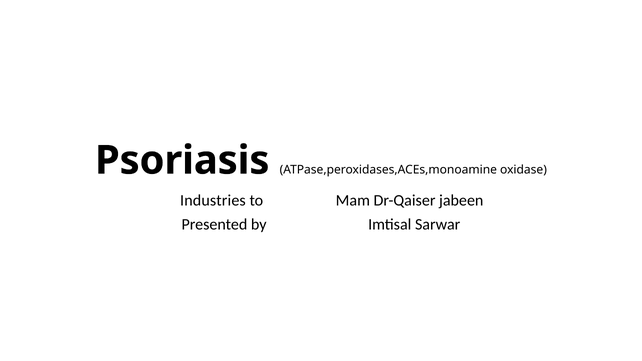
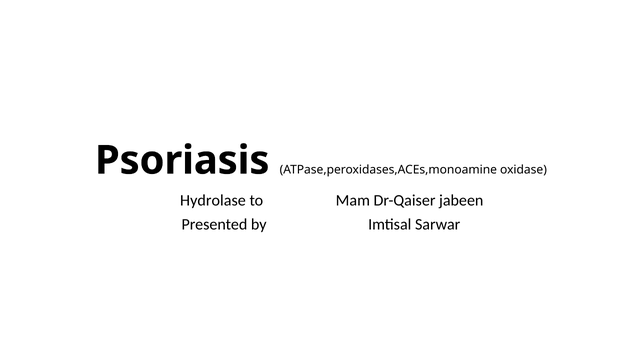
Industries: Industries -> Hydrolase
